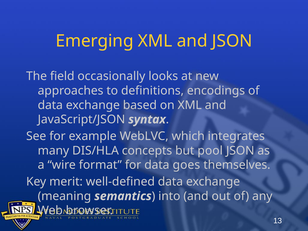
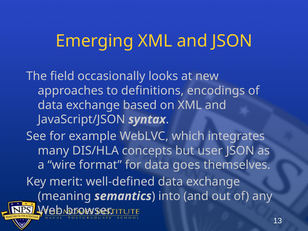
pool: pool -> user
